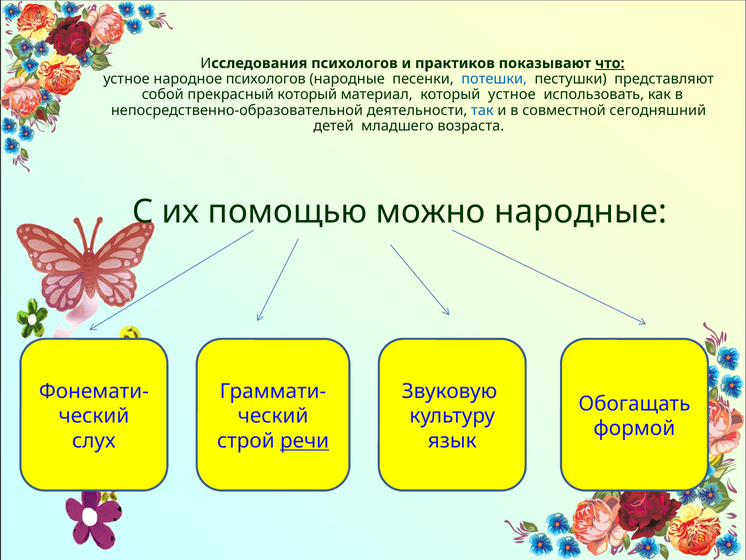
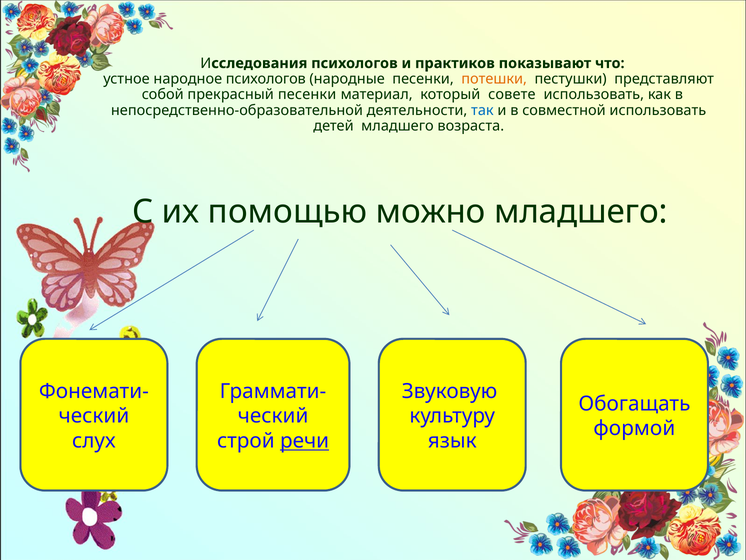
что underline: present -> none
потешки colour: blue -> orange
прекрасный который: который -> песенки
который устное: устное -> совете
совместной сегодняшний: сегодняшний -> использовать
можно народные: народные -> младшего
